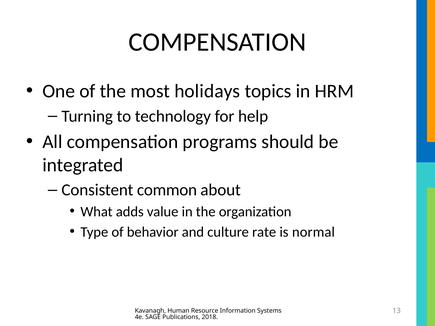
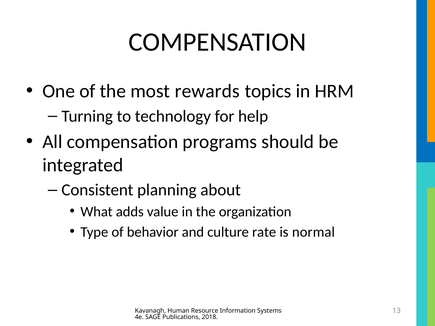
holidays: holidays -> rewards
common: common -> planning
